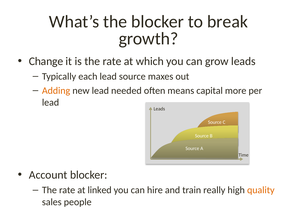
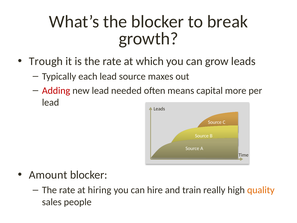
Change: Change -> Trough
Adding colour: orange -> red
Account: Account -> Amount
linked: linked -> hiring
